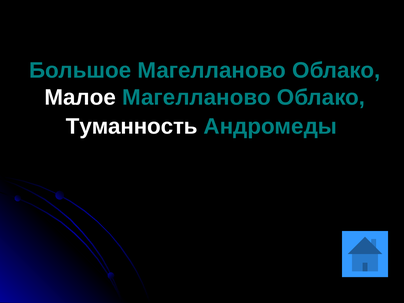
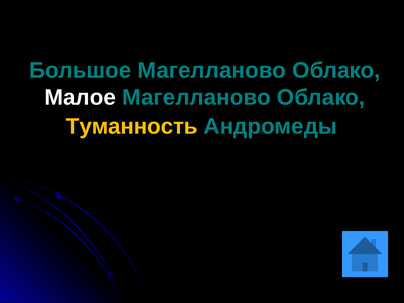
Туманность colour: white -> yellow
